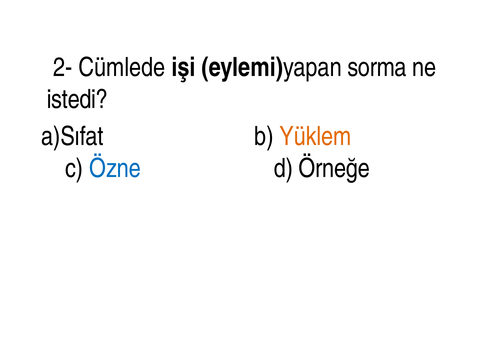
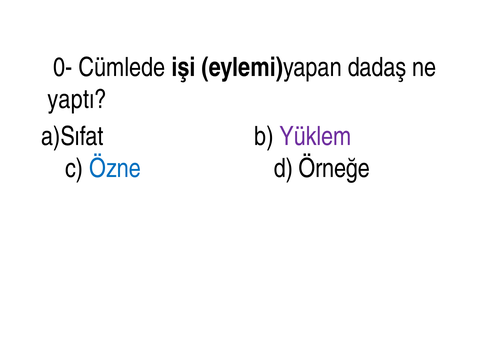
2-: 2- -> 0-
sorma: sorma -> dadaş
istedi: istedi -> yaptı
Yüklem colour: orange -> purple
